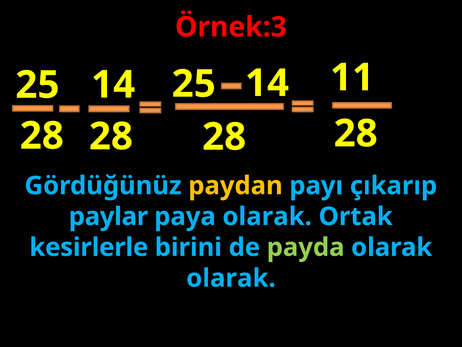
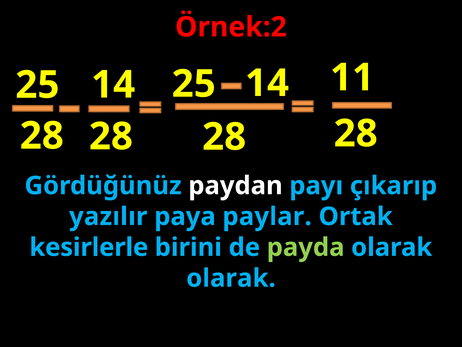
Örnek:3: Örnek:3 -> Örnek:2
paydan colour: yellow -> white
paylar: paylar -> yazılır
paya olarak: olarak -> paylar
